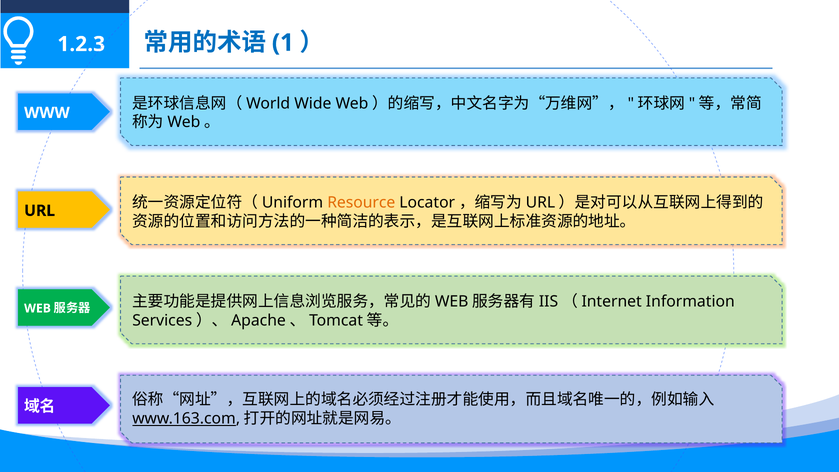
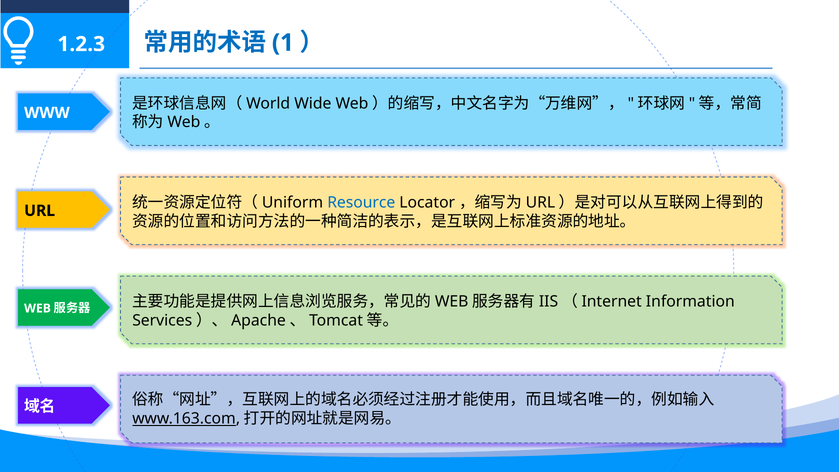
Resource colour: orange -> blue
